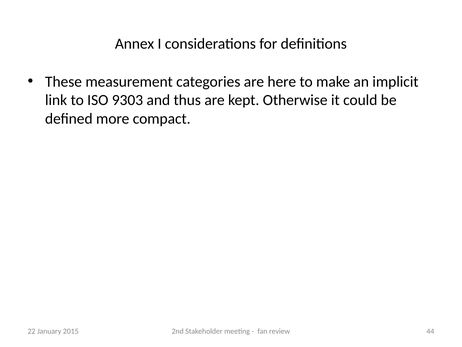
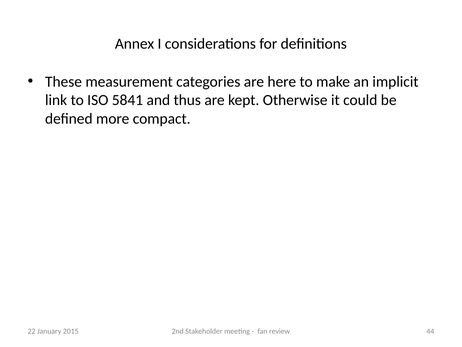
9303: 9303 -> 5841
